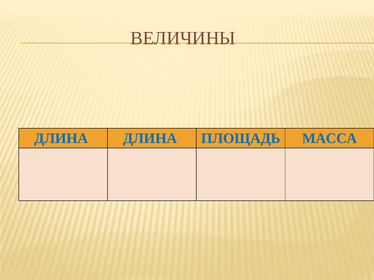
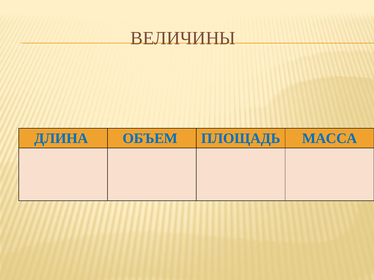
ДЛИНА ДЛИНА: ДЛИНА -> ОБЪЕМ
